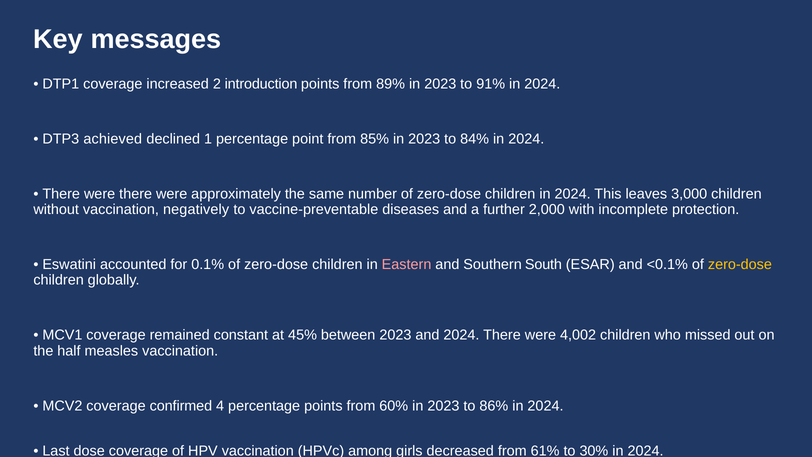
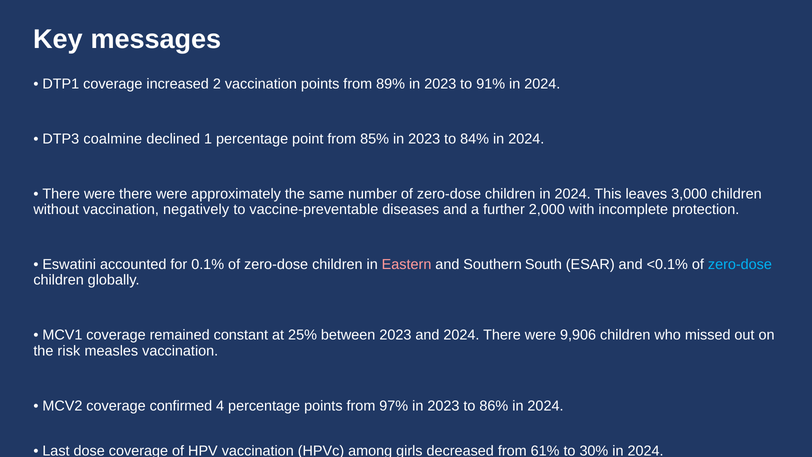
2 introduction: introduction -> vaccination
achieved: achieved -> coalmine
zero-dose at (740, 264) colour: yellow -> light blue
45%: 45% -> 25%
4,002: 4,002 -> 9,906
half: half -> risk
60%: 60% -> 97%
